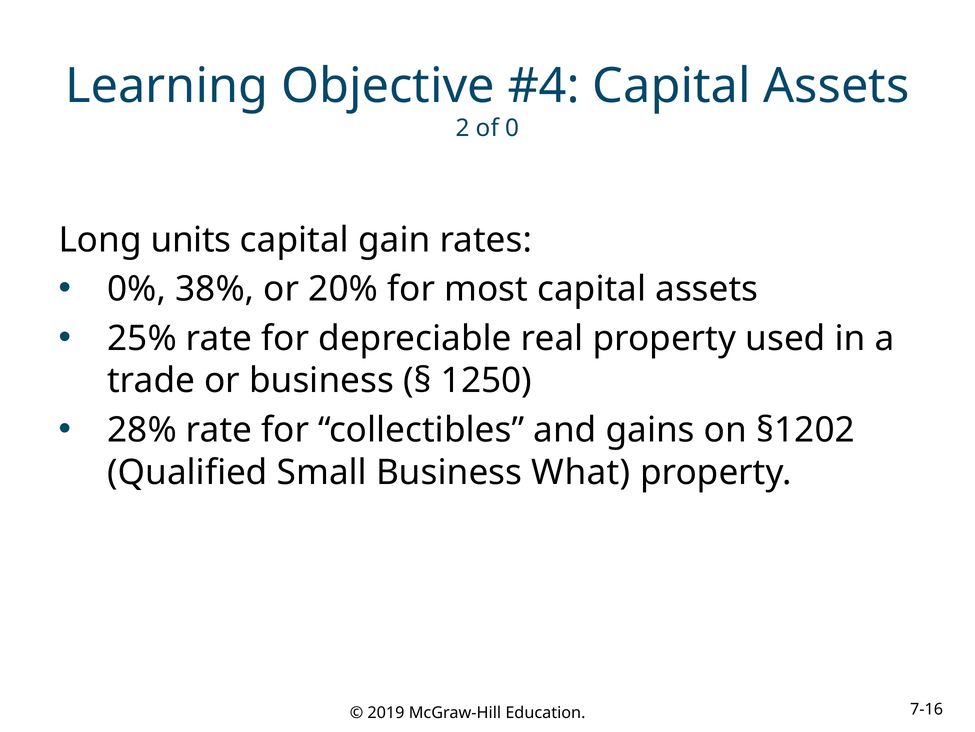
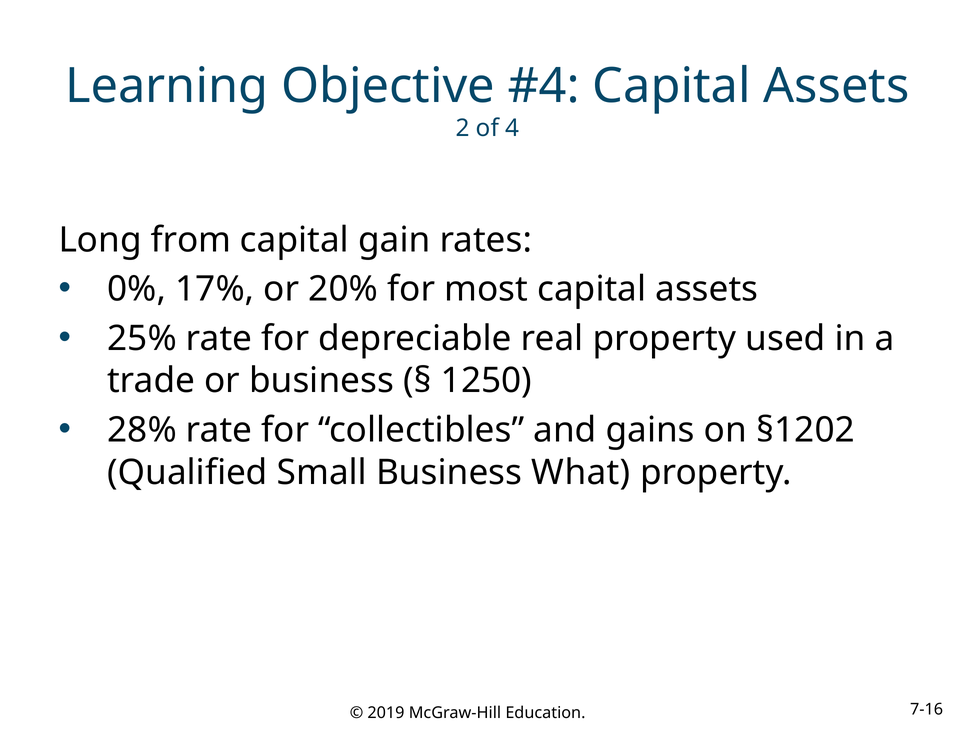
0: 0 -> 4
units: units -> from
38%: 38% -> 17%
